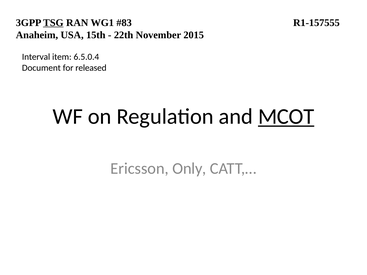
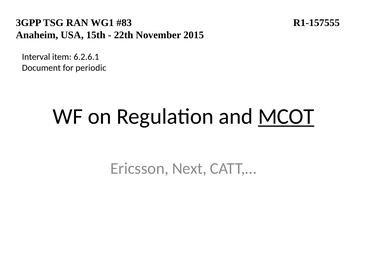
TSG underline: present -> none
6.5.0.4: 6.5.0.4 -> 6.2.6.1
released: released -> periodic
Only: Only -> Next
